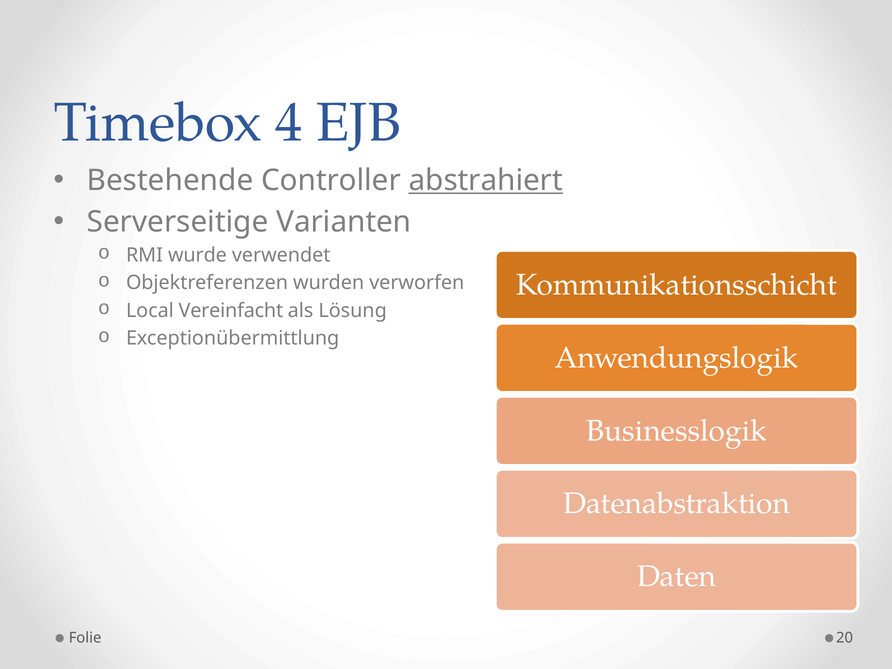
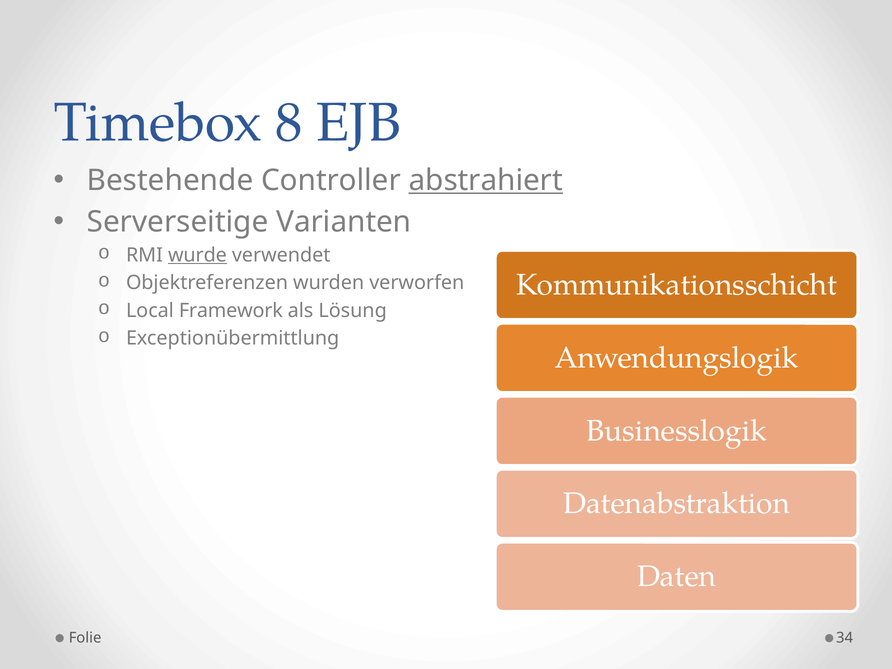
4: 4 -> 8
wurde underline: none -> present
Vereinfacht: Vereinfacht -> Framework
20: 20 -> 34
